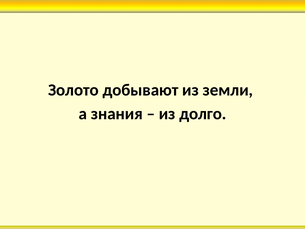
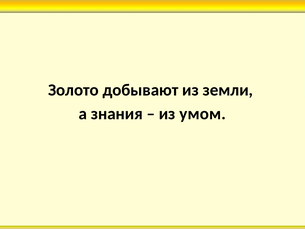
долго: долго -> умом
